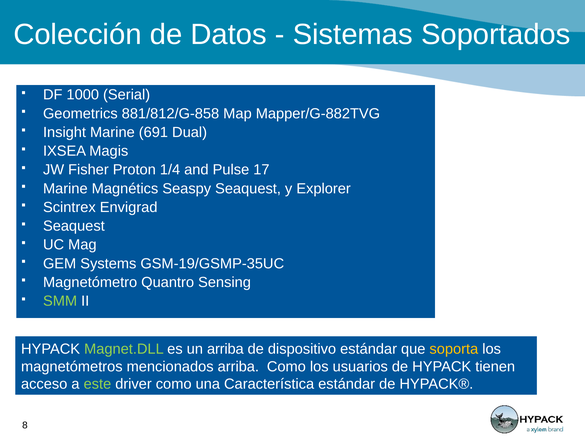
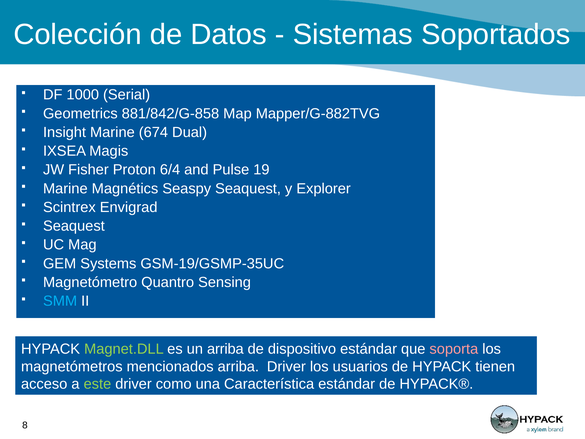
881/812/G-858: 881/812/G-858 -> 881/842/G-858
691: 691 -> 674
1/4: 1/4 -> 6/4
17: 17 -> 19
SMM colour: light green -> light blue
soporta colour: yellow -> pink
arriba Como: Como -> Driver
